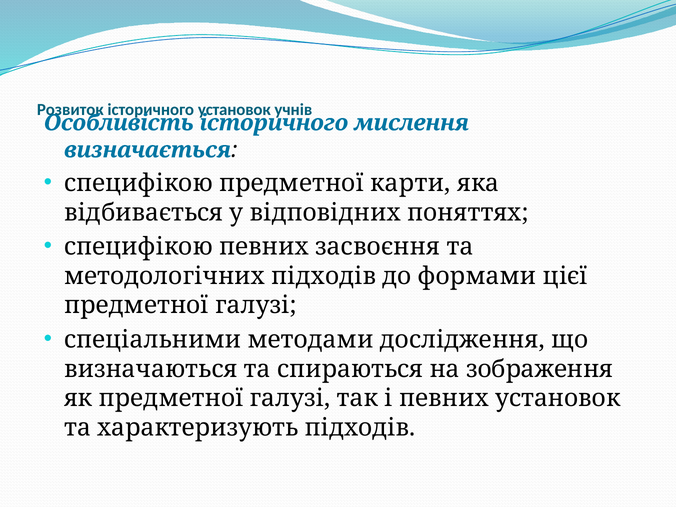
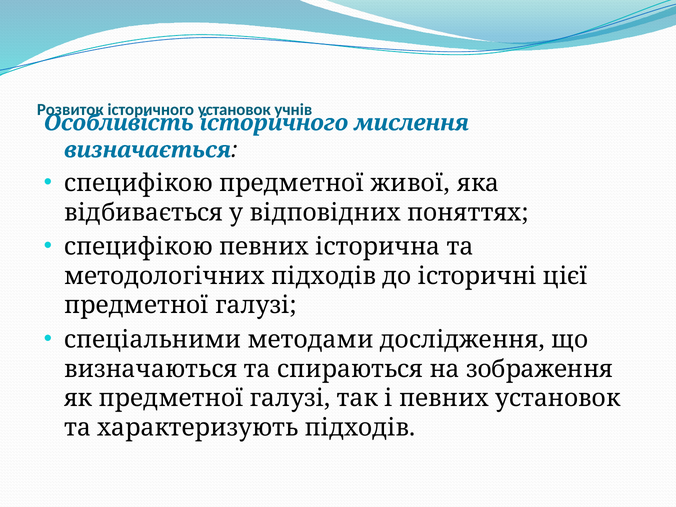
карти: карти -> живої
засвоєння: засвоєння -> історична
формами: формами -> історичні
